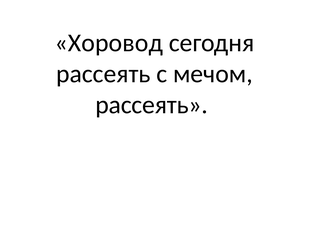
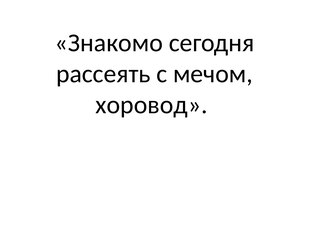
Хоровод: Хоровод -> Знакомо
рассеять at (152, 105): рассеять -> хоровод
